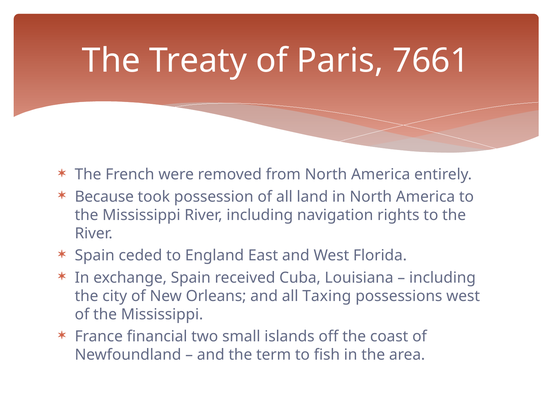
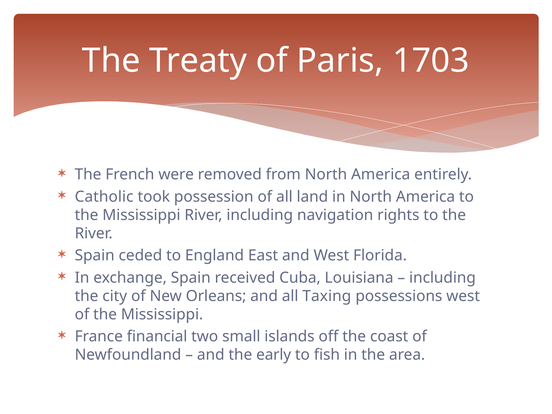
7661: 7661 -> 1703
Because: Because -> Catholic
term: term -> early
